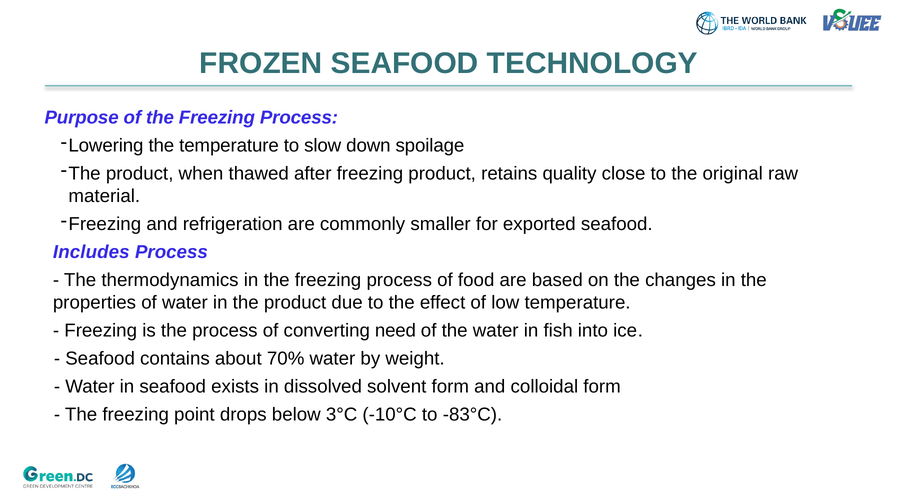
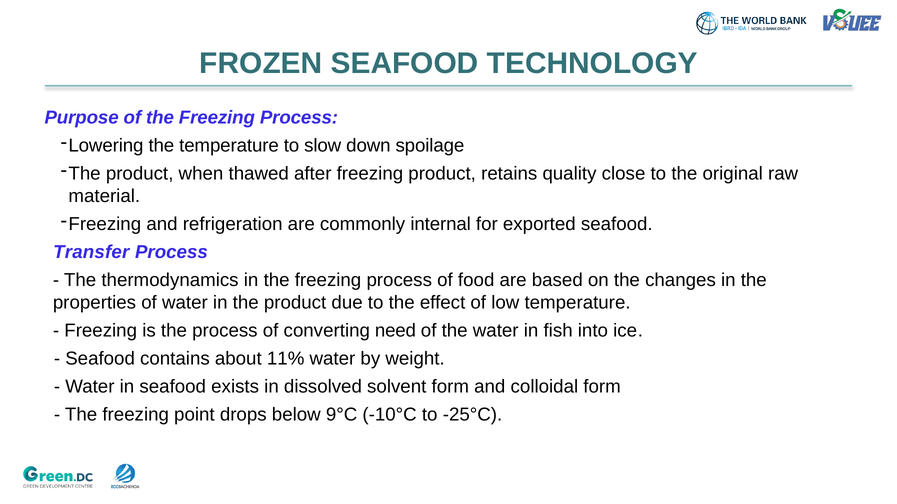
smaller: smaller -> internal
Includes: Includes -> Transfer
70%: 70% -> 11%
3°C: 3°C -> 9°C
-83°C: -83°C -> -25°C
